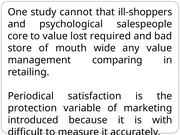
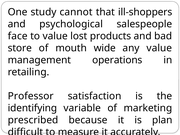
core: core -> face
required: required -> products
comparing: comparing -> operations
Periodical: Periodical -> Professor
protection: protection -> identifying
introduced: introduced -> prescribed
with: with -> plan
